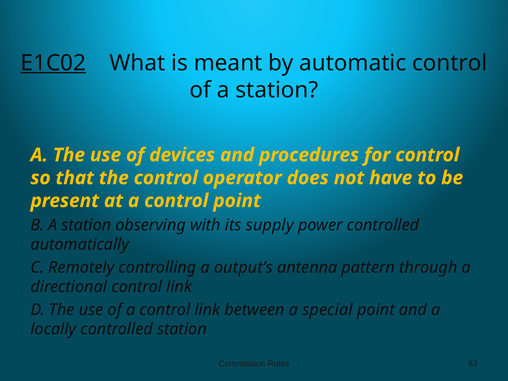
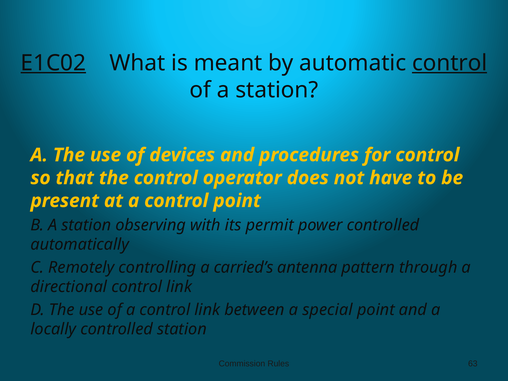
control at (450, 63) underline: none -> present
supply: supply -> permit
output’s: output’s -> carried’s
